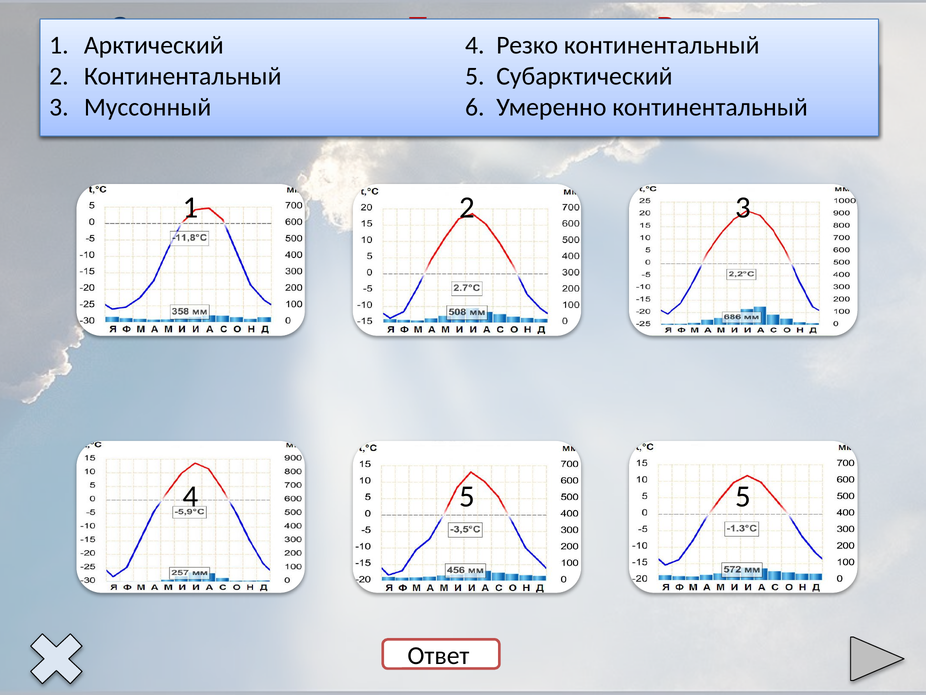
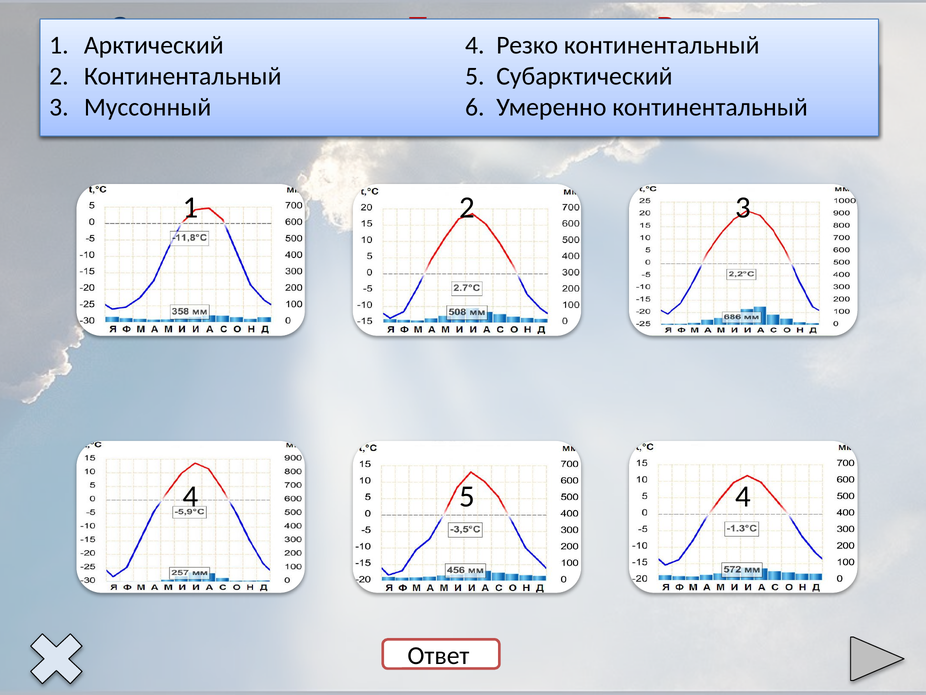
5 5: 5 -> 4
